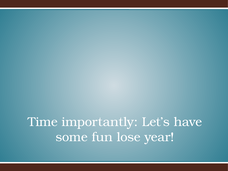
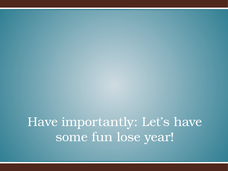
Time at (43, 122): Time -> Have
